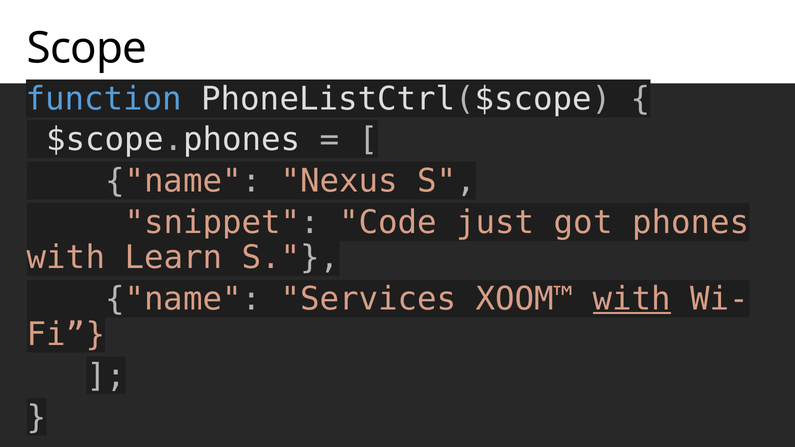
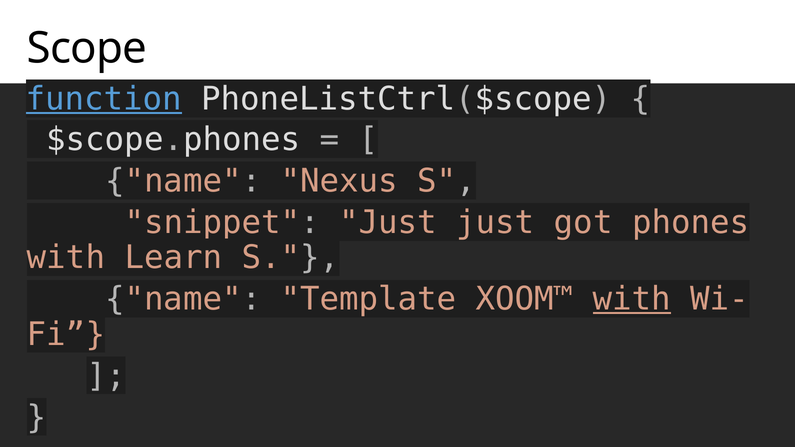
function underline: none -> present
snippet Code: Code -> Just
Services: Services -> Template
